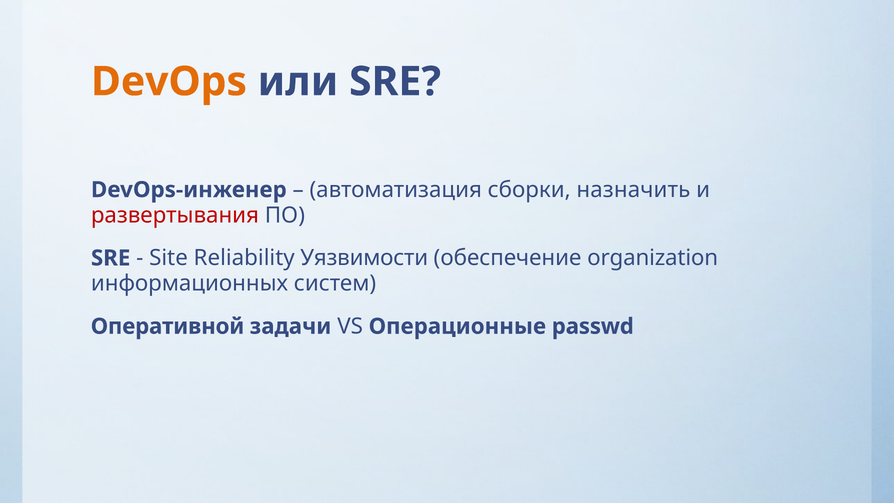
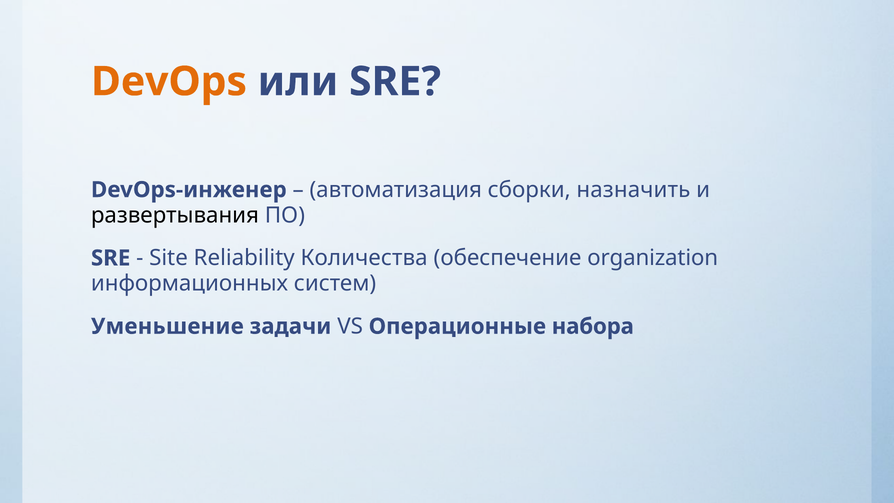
развертывания colour: red -> black
Уязвимости: Уязвимости -> Количества
Оперативной: Оперативной -> Уменьшение
passwd: passwd -> набора
